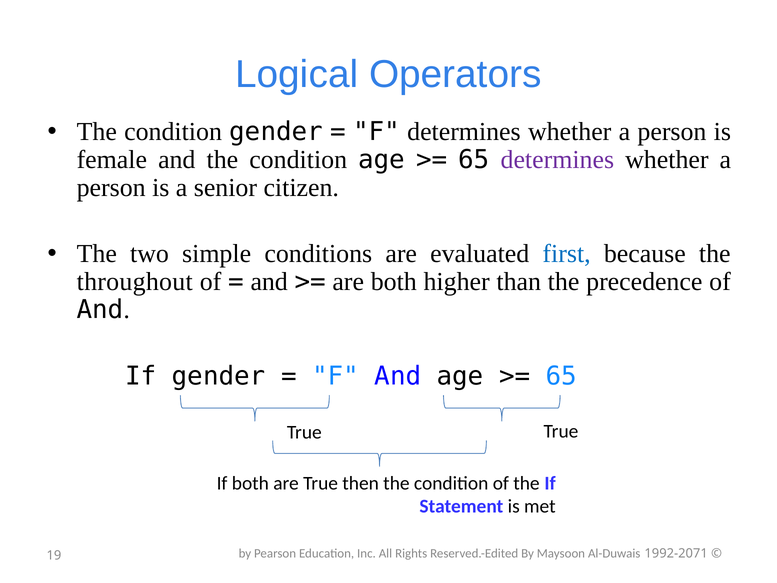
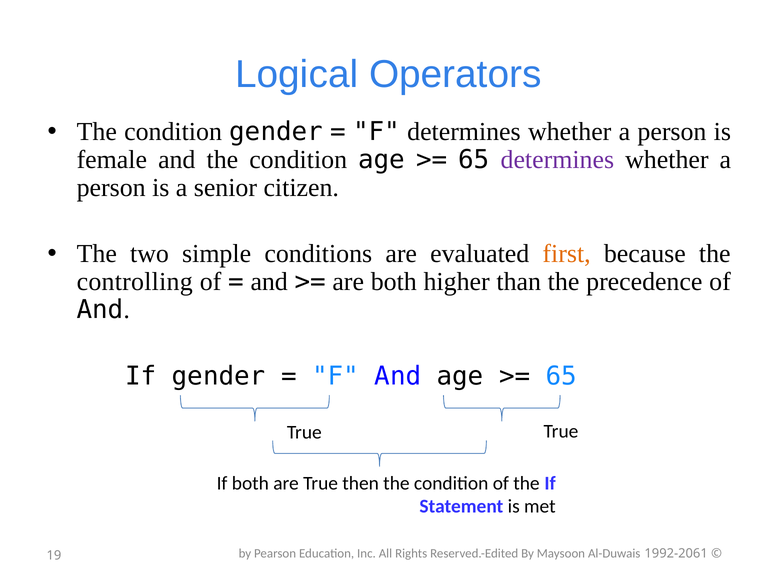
first colour: blue -> orange
throughout: throughout -> controlling
1992-2071: 1992-2071 -> 1992-2061
